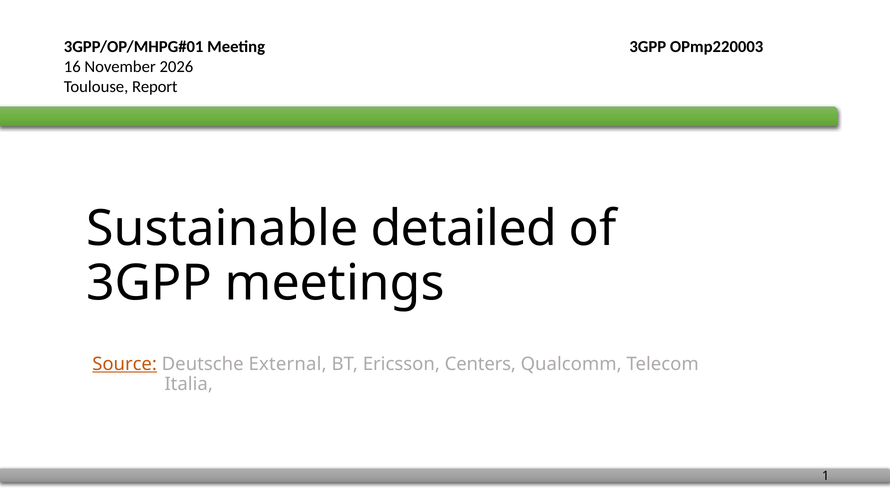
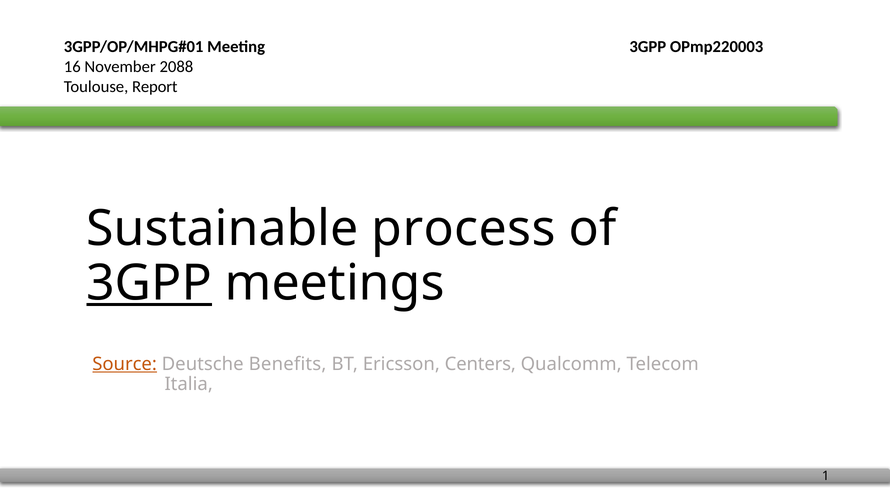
2026: 2026 -> 2088
detailed: detailed -> process
3GPP at (149, 283) underline: none -> present
External: External -> Benefits
